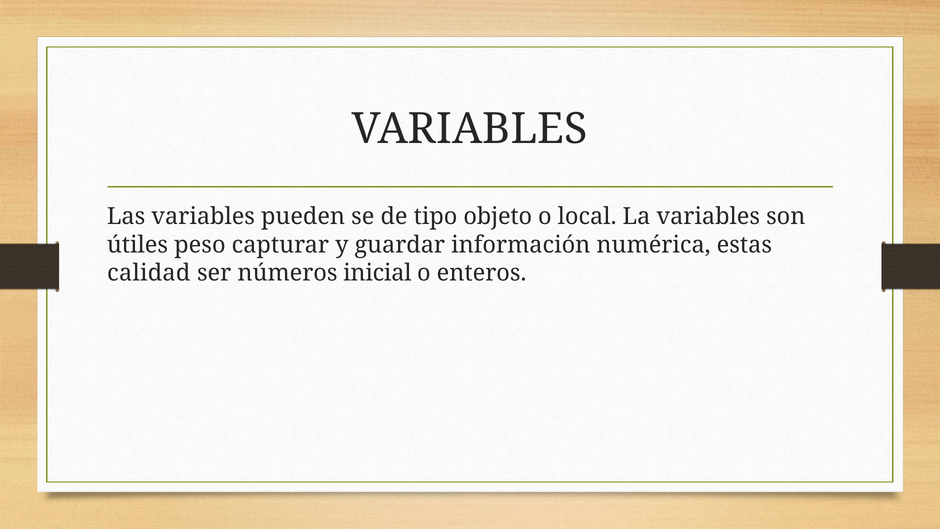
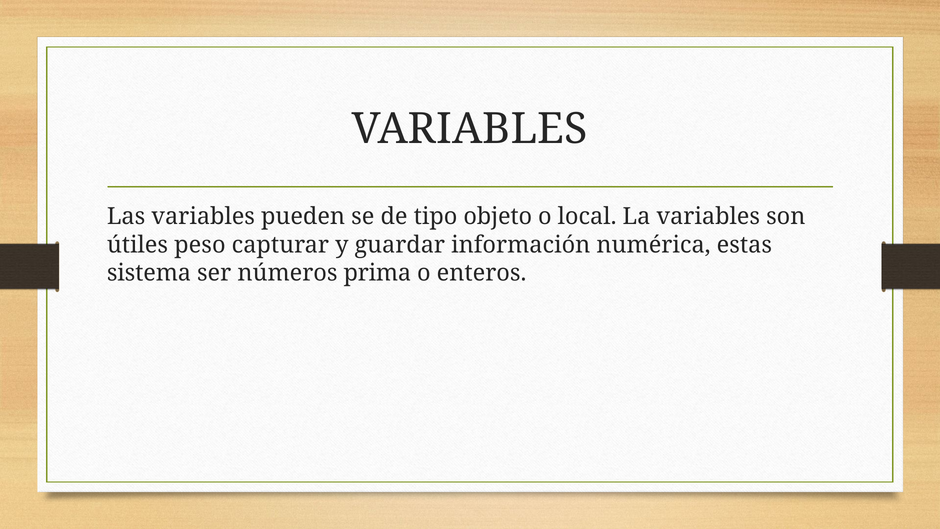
calidad: calidad -> sistema
inicial: inicial -> prima
